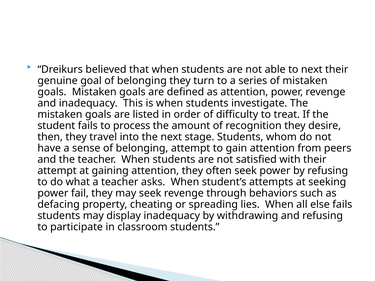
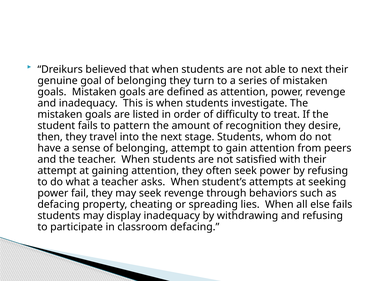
process: process -> pattern
classroom students: students -> defacing
